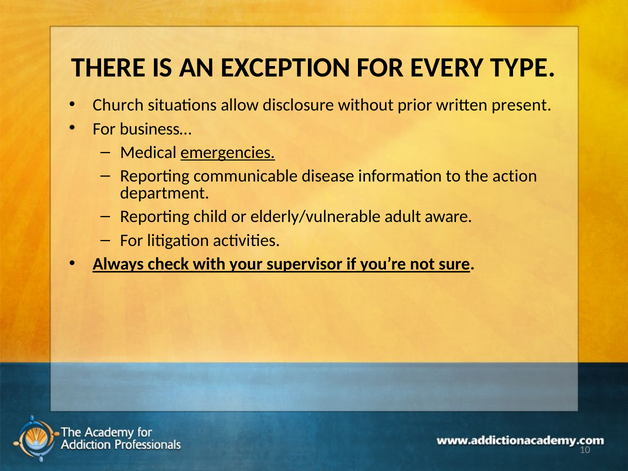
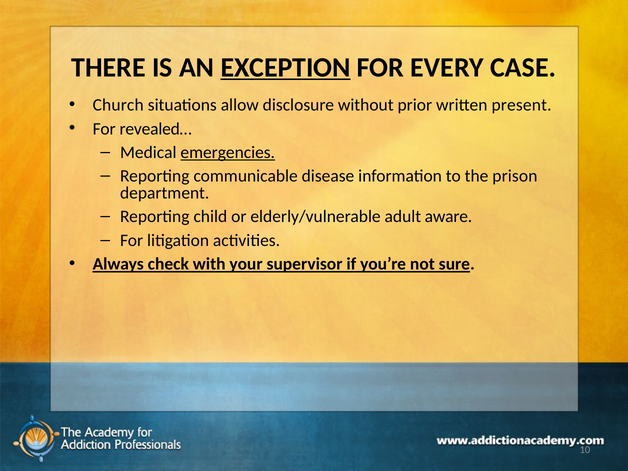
EXCEPTION underline: none -> present
TYPE: TYPE -> CASE
business…: business… -> revealed…
action: action -> prison
